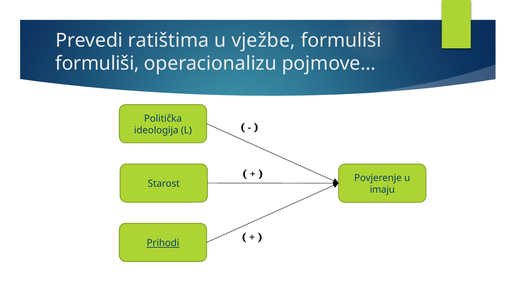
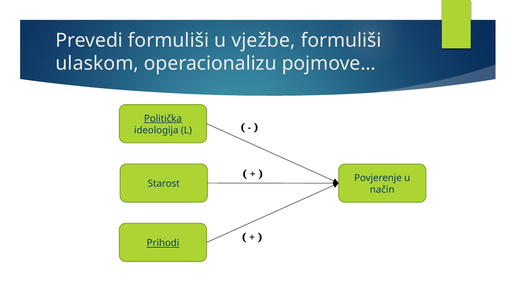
Prevedi ratištima: ratištima -> formuliši
formuliši at (97, 64): formuliši -> ulaskom
Politička underline: none -> present
imaju: imaju -> način
